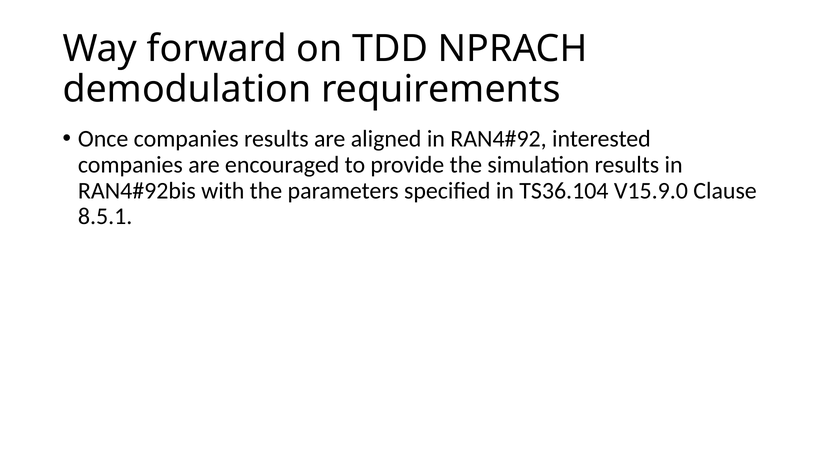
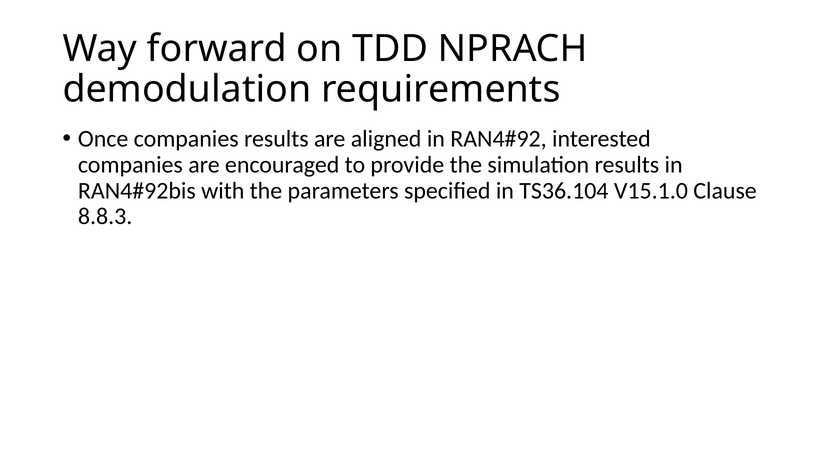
V15.9.0: V15.9.0 -> V15.1.0
8.5.1: 8.5.1 -> 8.8.3
